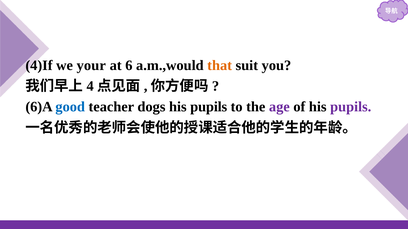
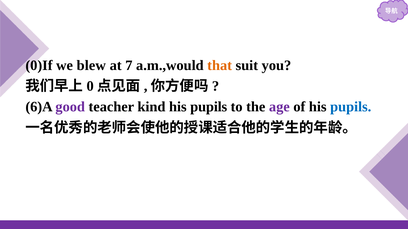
4)If: 4)If -> 0)If
your: your -> blew
6: 6 -> 7
4: 4 -> 0
good colour: blue -> purple
dogs: dogs -> kind
pupils at (351, 107) colour: purple -> blue
